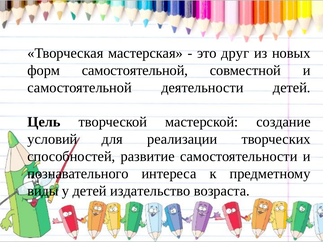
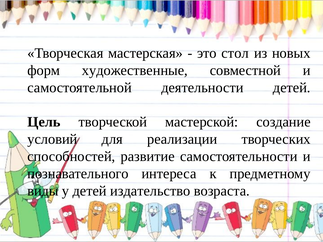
друг: друг -> стол
форм самостоятельной: самостоятельной -> художественные
